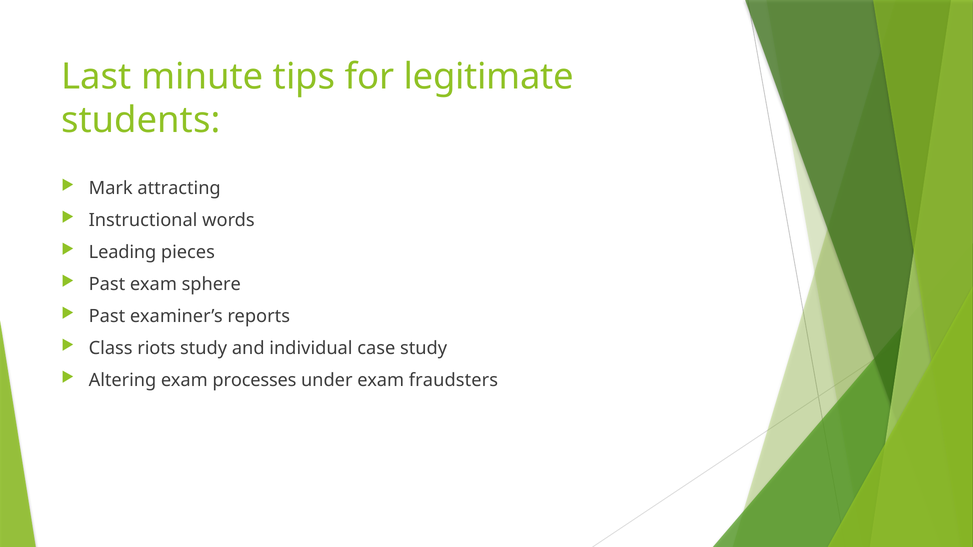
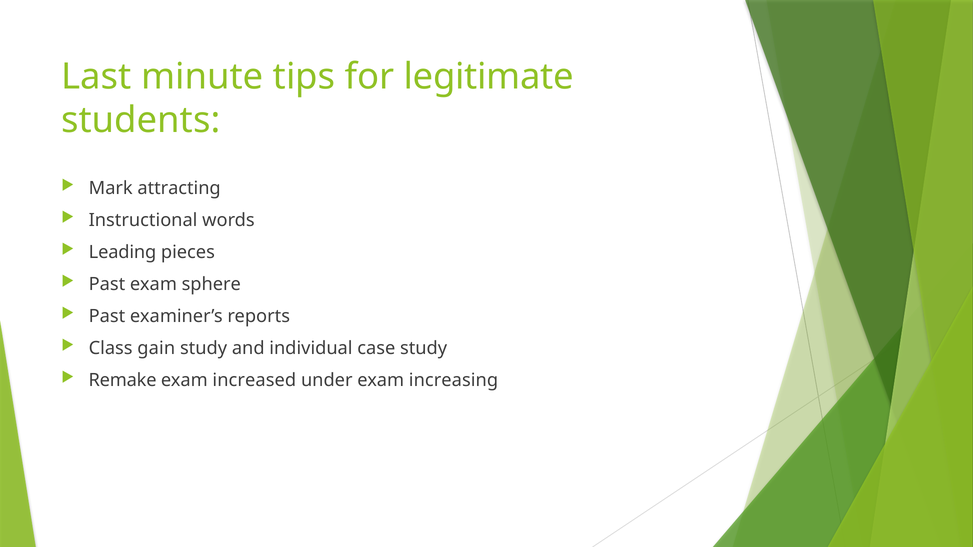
riots: riots -> gain
Altering: Altering -> Remake
processes: processes -> increased
fraudsters: fraudsters -> increasing
